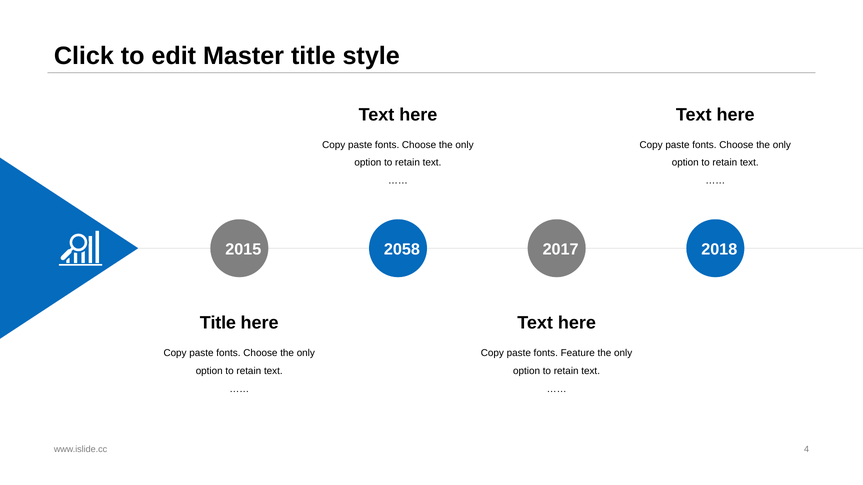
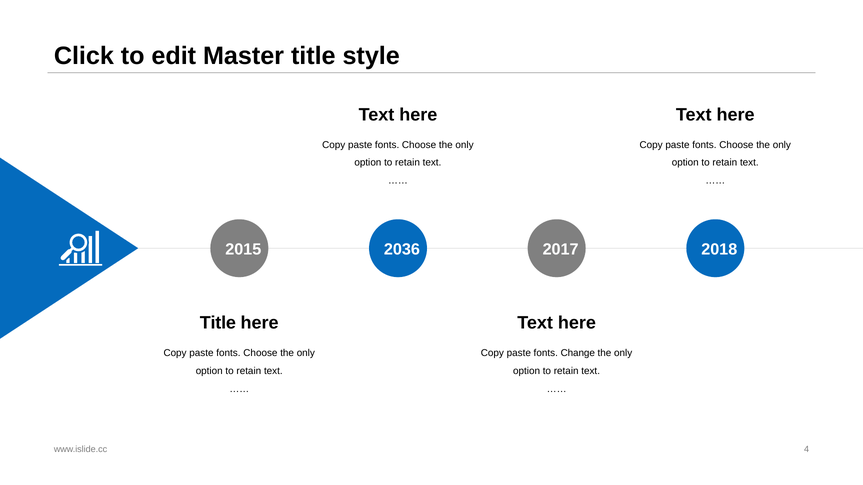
2058: 2058 -> 2036
Feature: Feature -> Change
